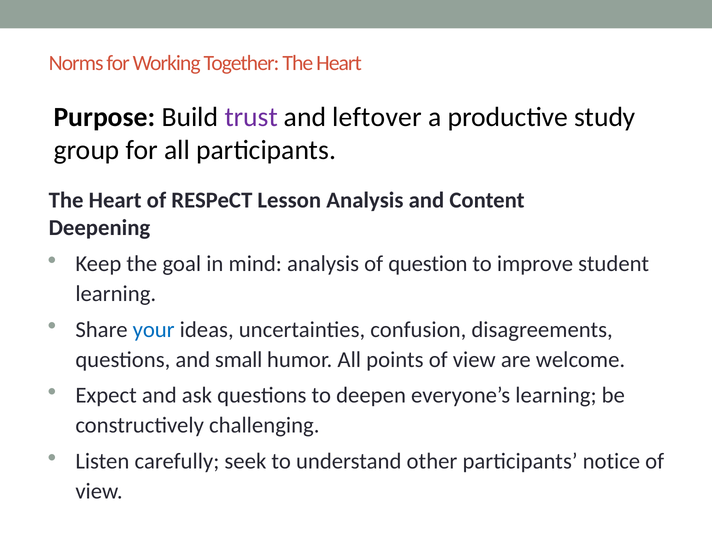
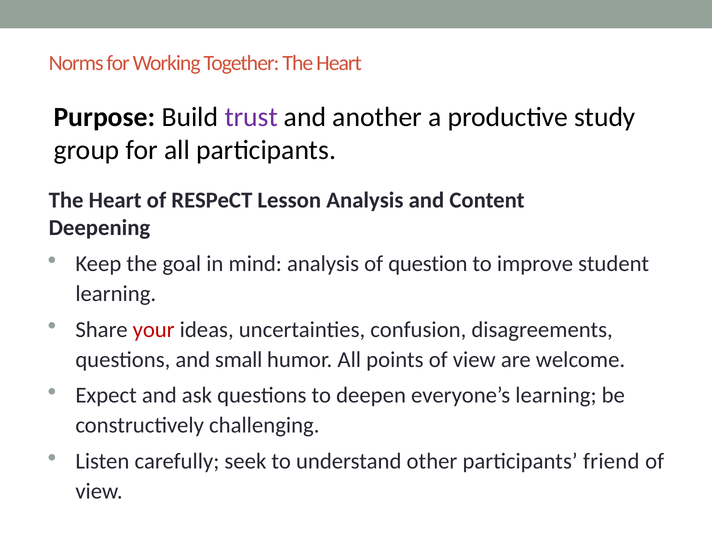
leftover: leftover -> another
your colour: blue -> red
notice: notice -> friend
